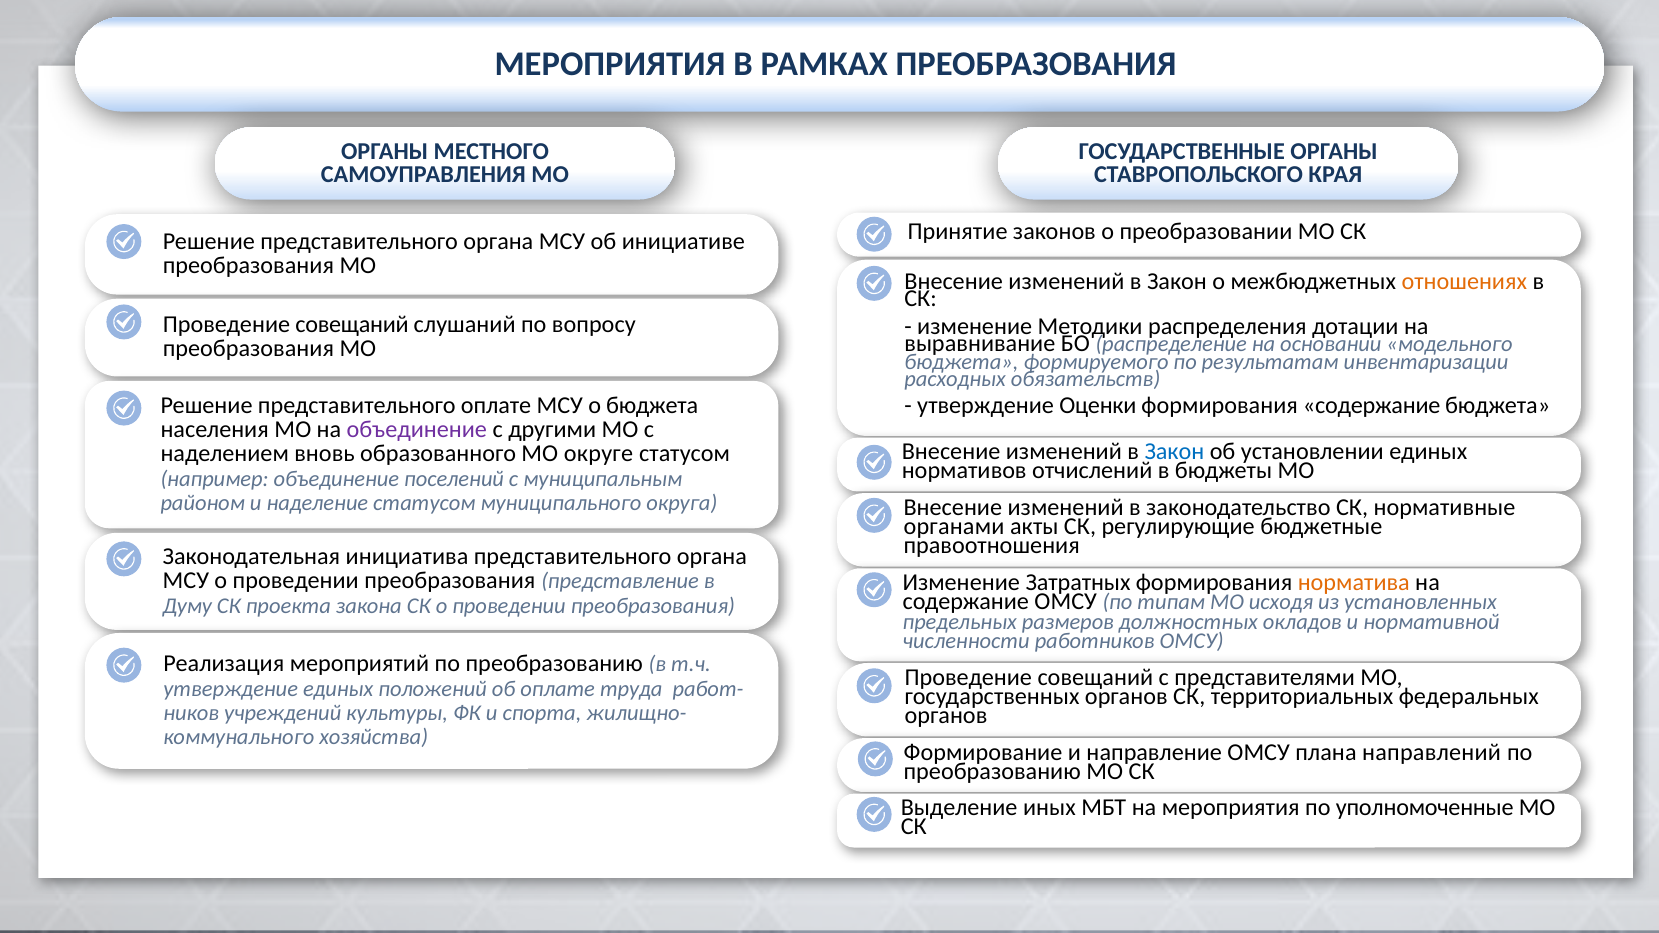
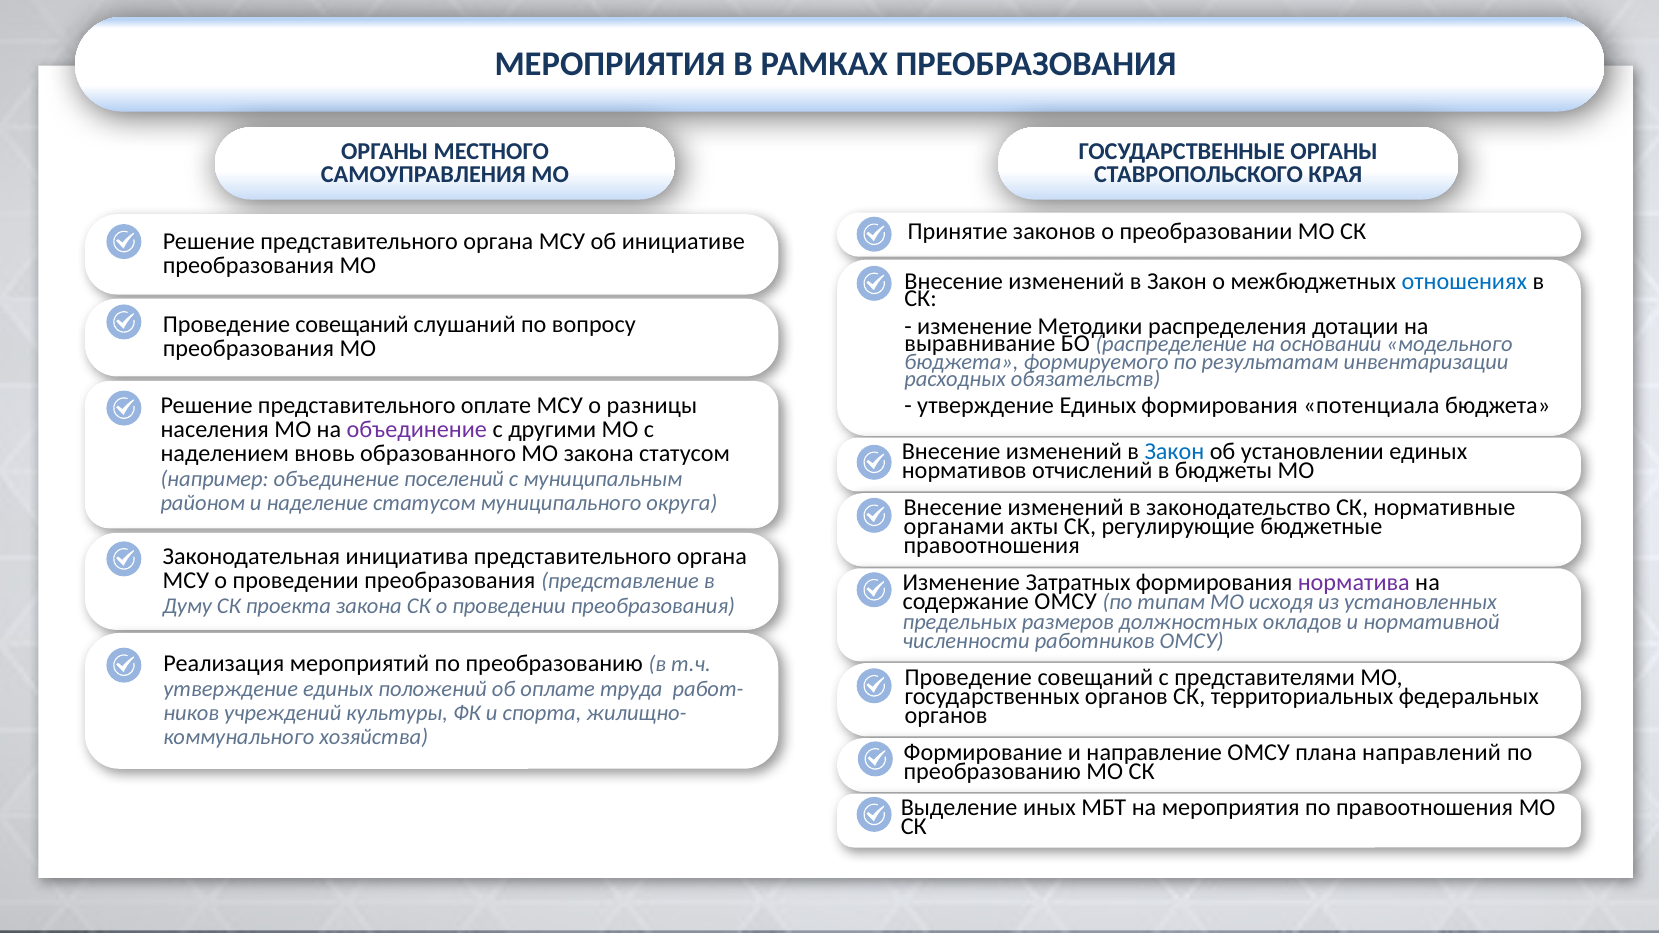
отношениях colour: orange -> blue
о бюджета: бюджета -> разницы
Оценки at (1098, 406): Оценки -> Единых
формирования содержание: содержание -> потенциала
МО округе: округе -> закона
норматива colour: orange -> purple
по уполномоченные: уполномоченные -> правоотношения
